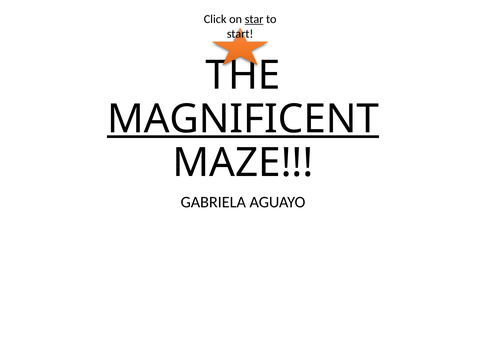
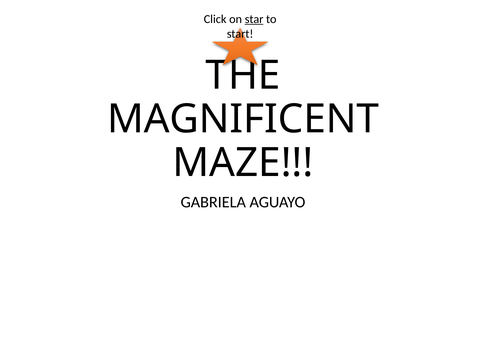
MAGNIFICENT underline: present -> none
